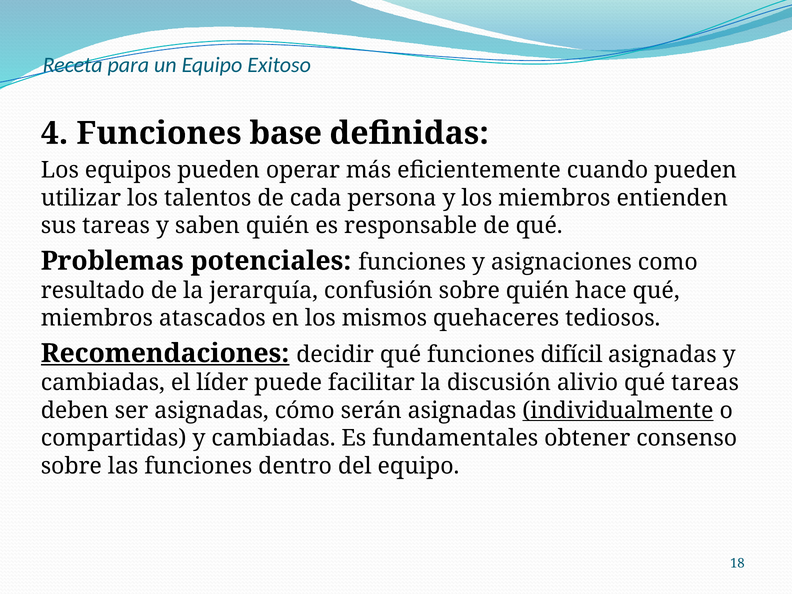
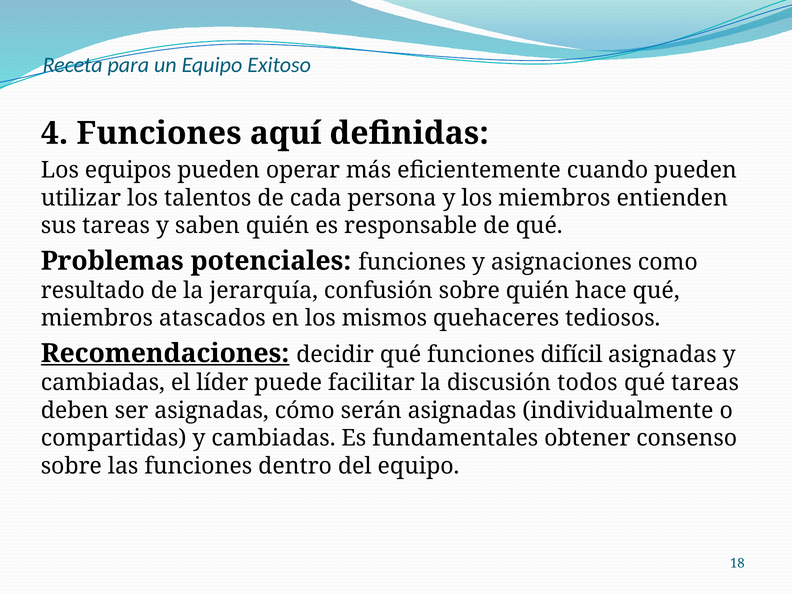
base: base -> aquí
alivio: alivio -> todos
individualmente underline: present -> none
